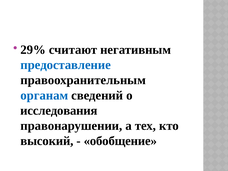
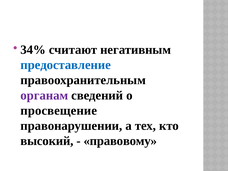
29%: 29% -> 34%
органам colour: blue -> purple
исследования: исследования -> просвещение
обобщение: обобщение -> правовому
